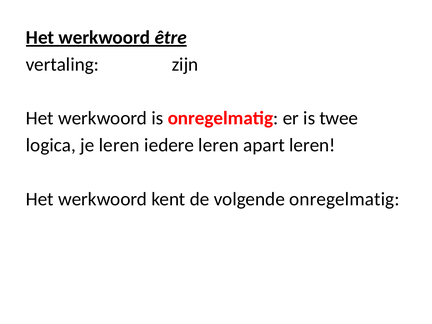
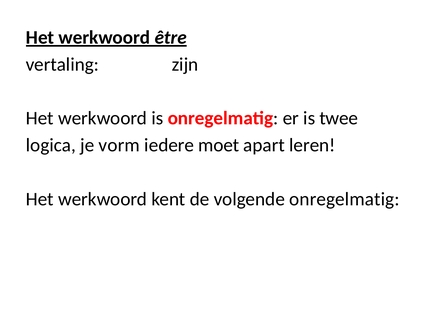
je leren: leren -> vorm
iedere leren: leren -> moet
